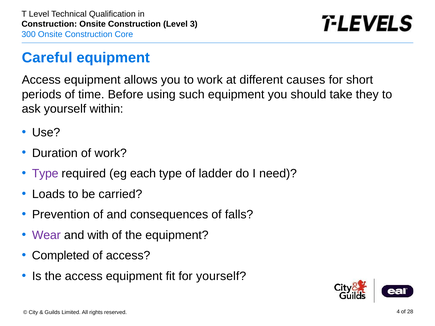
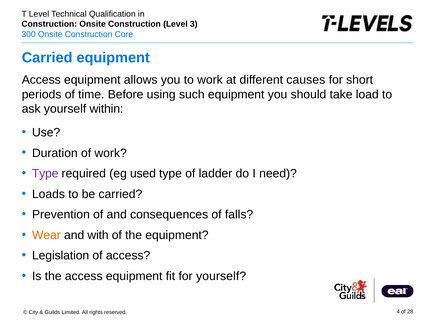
Careful at (47, 58): Careful -> Carried
they: they -> load
each: each -> used
Wear colour: purple -> orange
Completed: Completed -> Legislation
